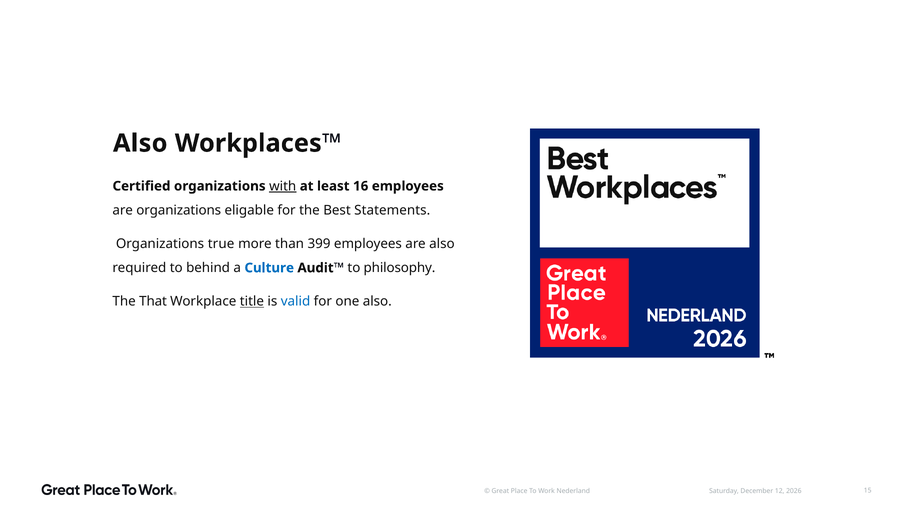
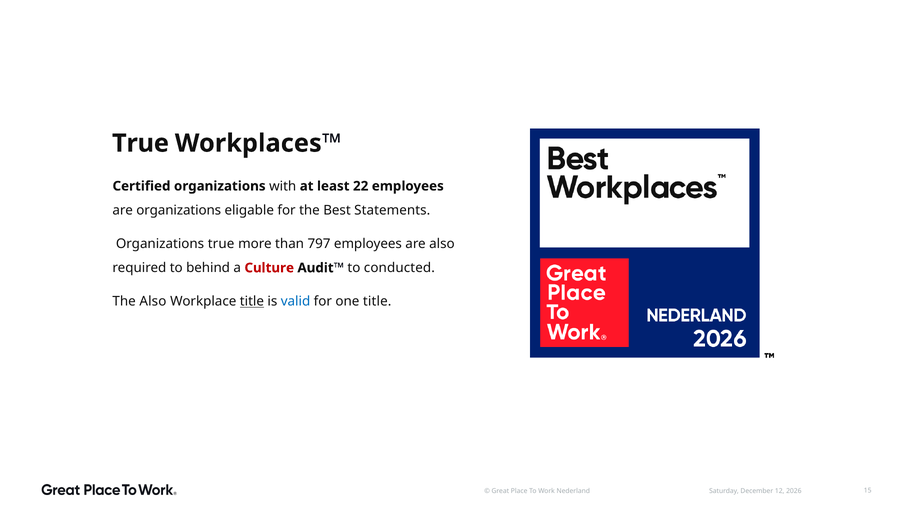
Also at (140, 143): Also -> True
with underline: present -> none
16: 16 -> 22
399: 399 -> 797
Culture colour: blue -> red
philosophy: philosophy -> conducted
The That: That -> Also
one also: also -> title
